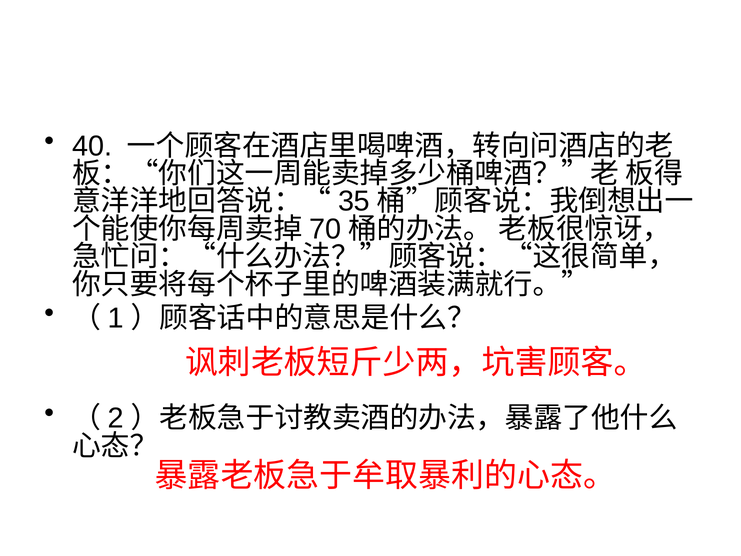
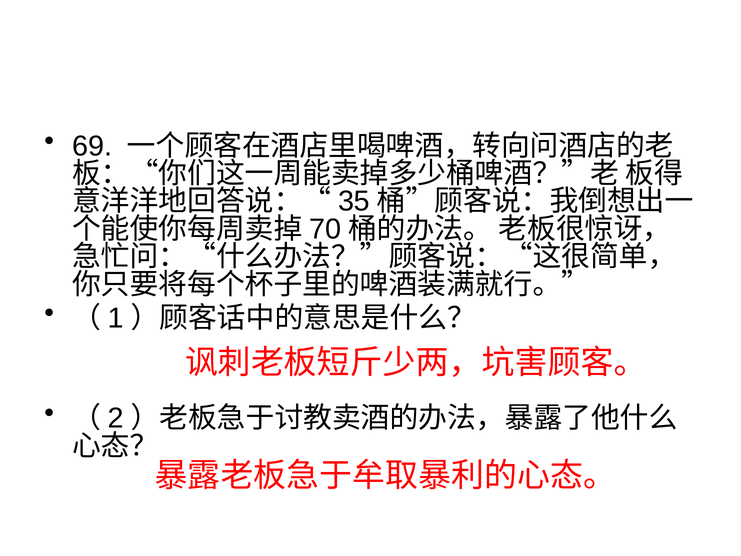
40: 40 -> 69
